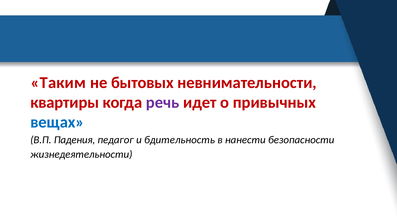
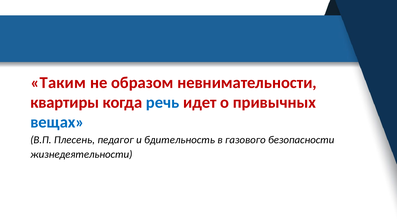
бытовых: бытовых -> образом
речь colour: purple -> blue
Падения: Падения -> Плесень
нанести: нанести -> газового
